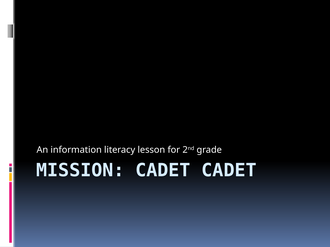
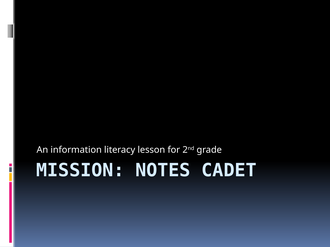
MISSION CADET: CADET -> NOTES
